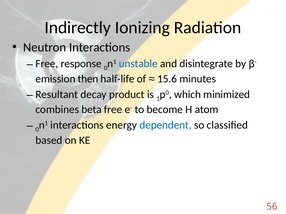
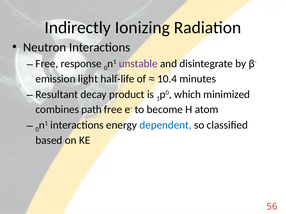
unstable colour: blue -> purple
then: then -> light
15.6: 15.6 -> 10.4
beta: beta -> path
